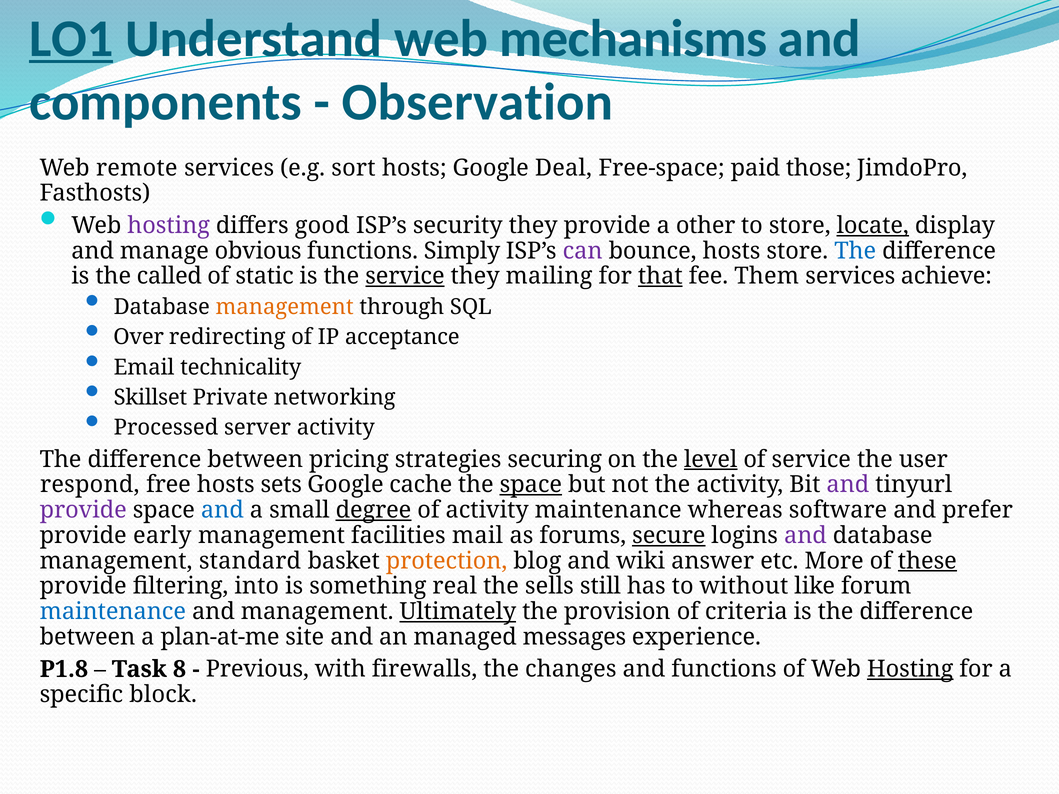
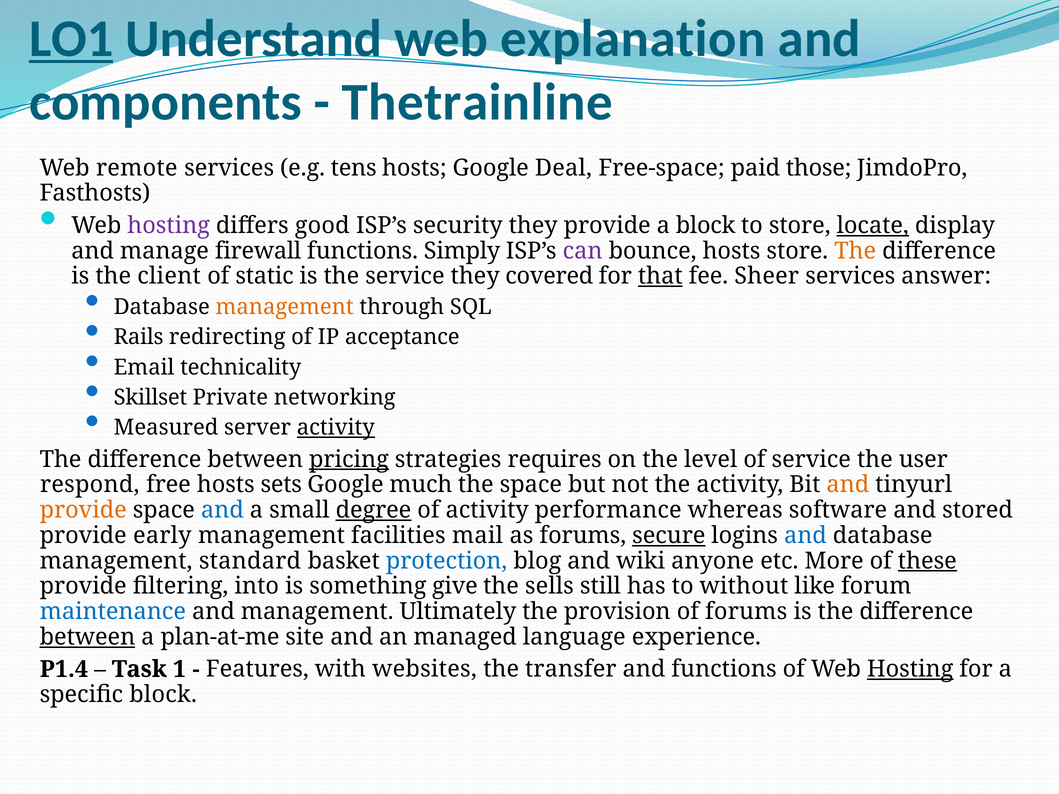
mechanisms: mechanisms -> explanation
Observation: Observation -> Thetrainline
sort: sort -> tens
a other: other -> block
obvious: obvious -> firewall
The at (855, 251) colour: blue -> orange
called: called -> client
service at (405, 276) underline: present -> none
mailing: mailing -> covered
Them: Them -> Sheer
achieve: achieve -> answer
Over: Over -> Rails
Processed: Processed -> Measured
activity at (336, 428) underline: none -> present
pricing underline: none -> present
securing: securing -> requires
level underline: present -> none
cache: cache -> much
space at (531, 485) underline: present -> none
and at (848, 485) colour: purple -> orange
provide at (83, 510) colour: purple -> orange
activity maintenance: maintenance -> performance
prefer: prefer -> stored
and at (805, 536) colour: purple -> blue
protection colour: orange -> blue
answer: answer -> anyone
real: real -> give
Ultimately underline: present -> none
of criteria: criteria -> forums
between at (88, 637) underline: none -> present
messages: messages -> language
P1.8: P1.8 -> P1.4
8: 8 -> 1
Previous: Previous -> Features
firewalls: firewalls -> websites
changes: changes -> transfer
